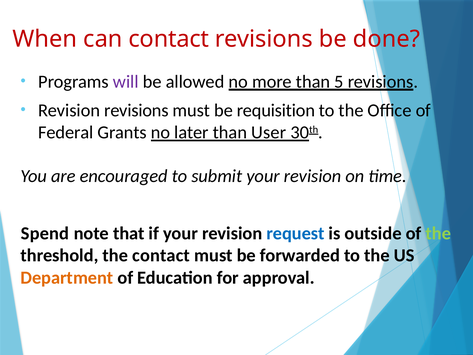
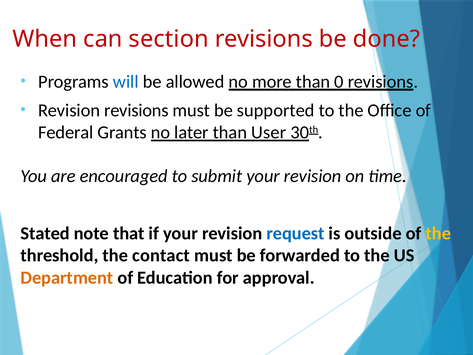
can contact: contact -> section
will colour: purple -> blue
5: 5 -> 0
requisition: requisition -> supported
Spend: Spend -> Stated
the at (438, 233) colour: light green -> yellow
